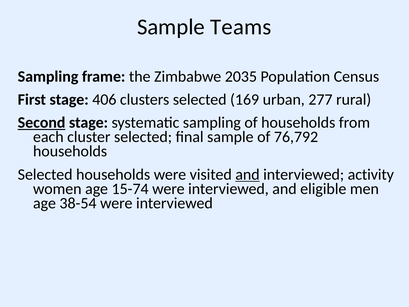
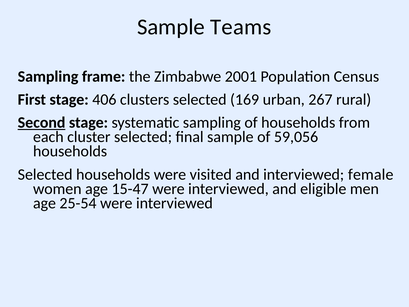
2035: 2035 -> 2001
277: 277 -> 267
76,792: 76,792 -> 59,056
and at (247, 174) underline: present -> none
activity: activity -> female
15-74: 15-74 -> 15-47
38-54: 38-54 -> 25-54
